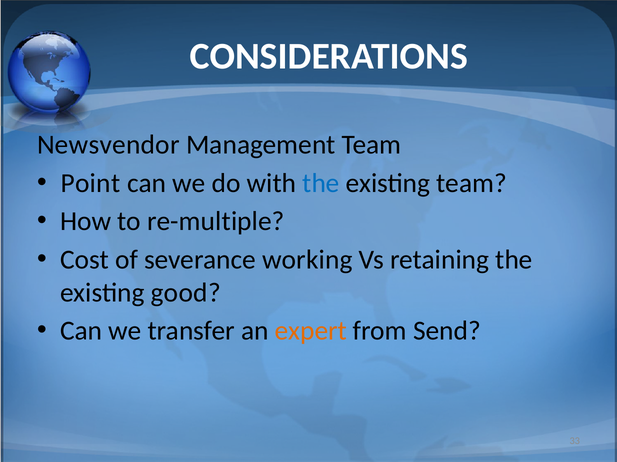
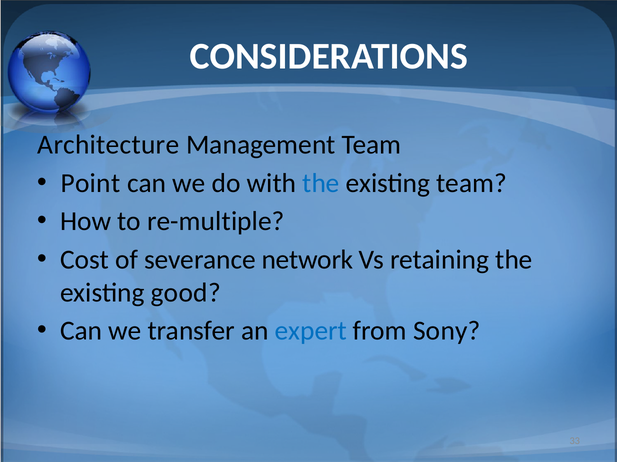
Newsvendor: Newsvendor -> Architecture
working: working -> network
expert colour: orange -> blue
Send: Send -> Sony
